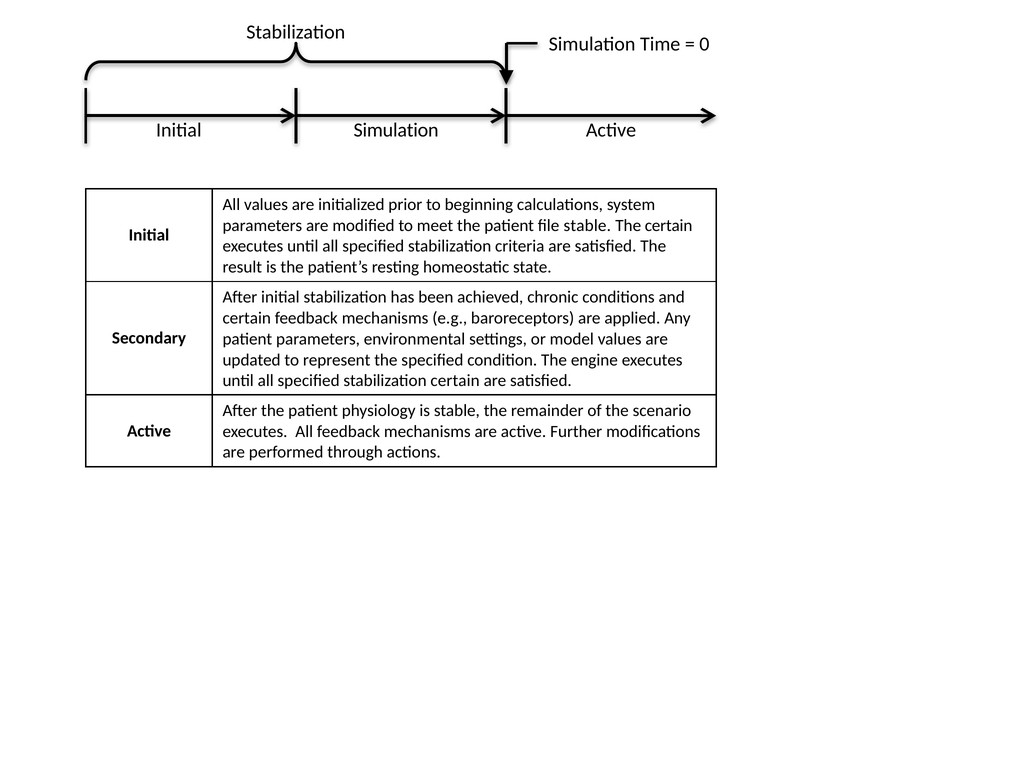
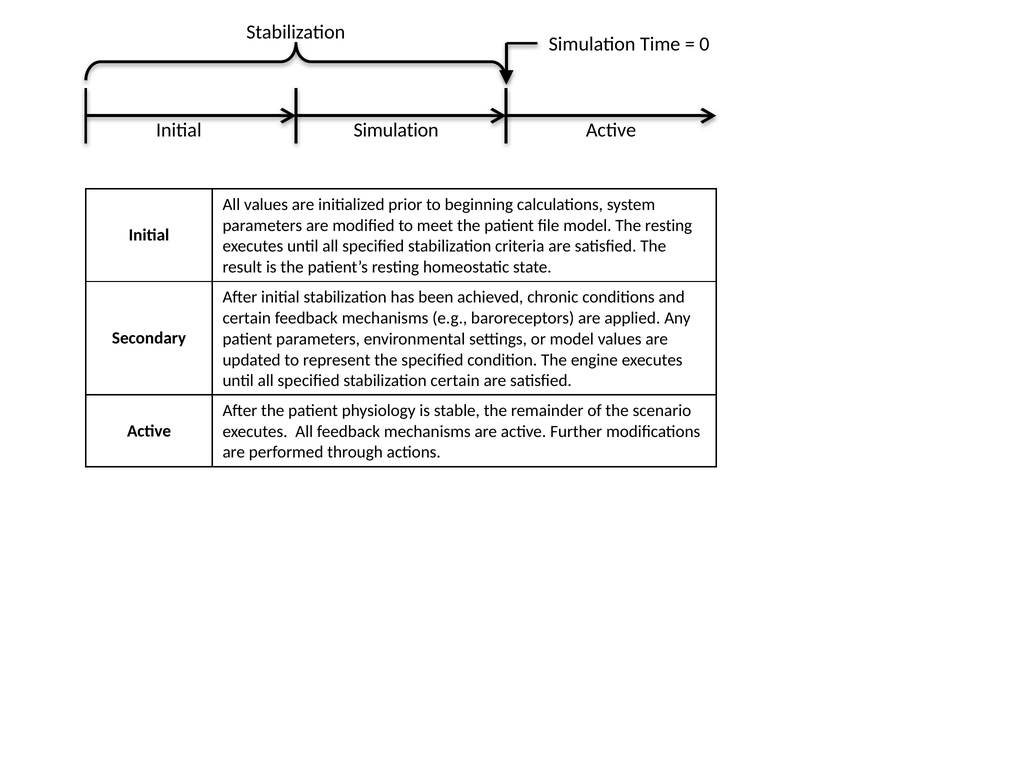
file stable: stable -> model
The certain: certain -> resting
